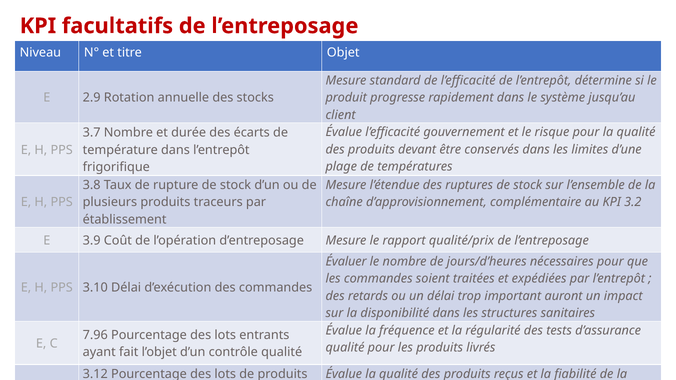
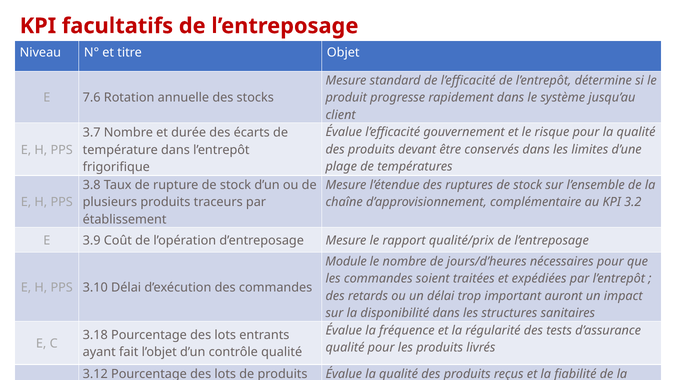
2.9: 2.9 -> 7.6
Évaluer: Évaluer -> Module
7.96: 7.96 -> 3.18
